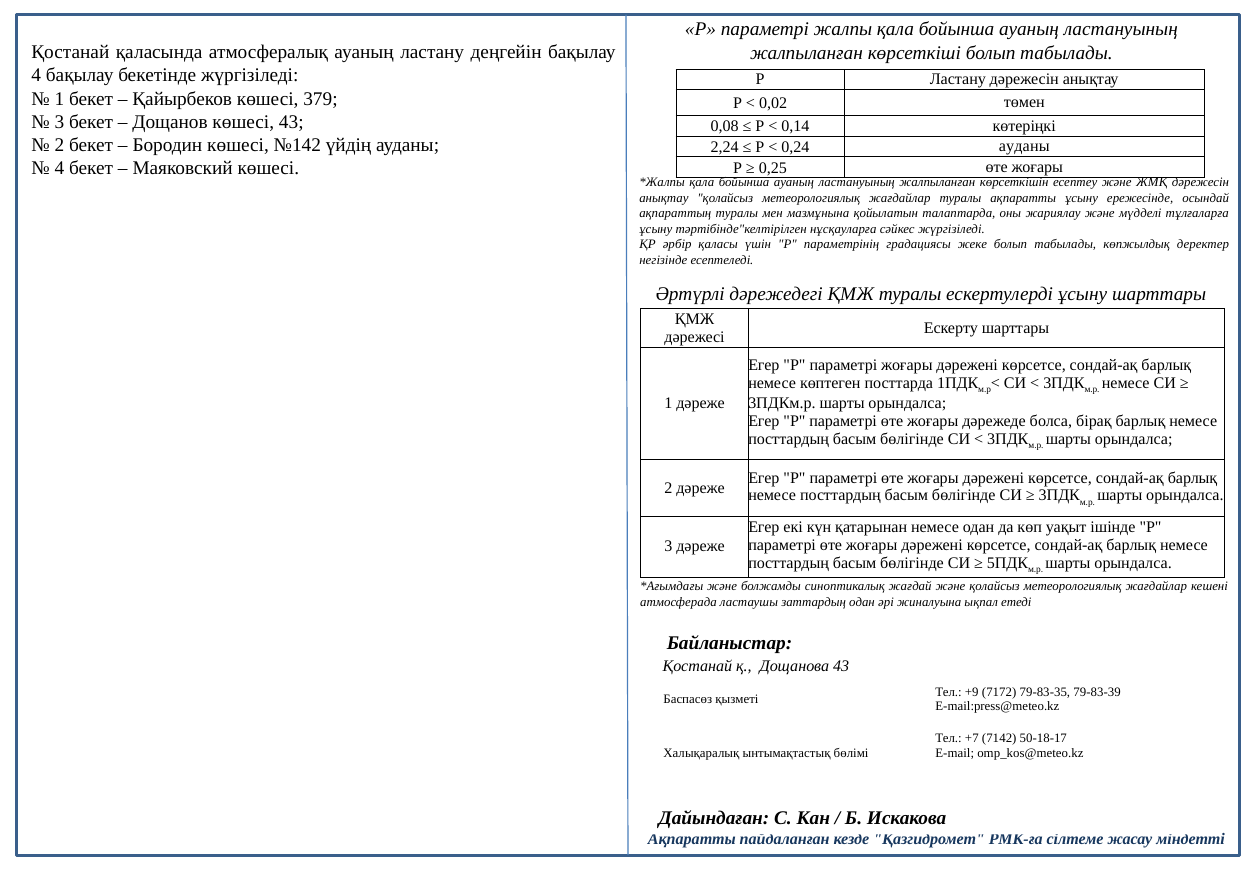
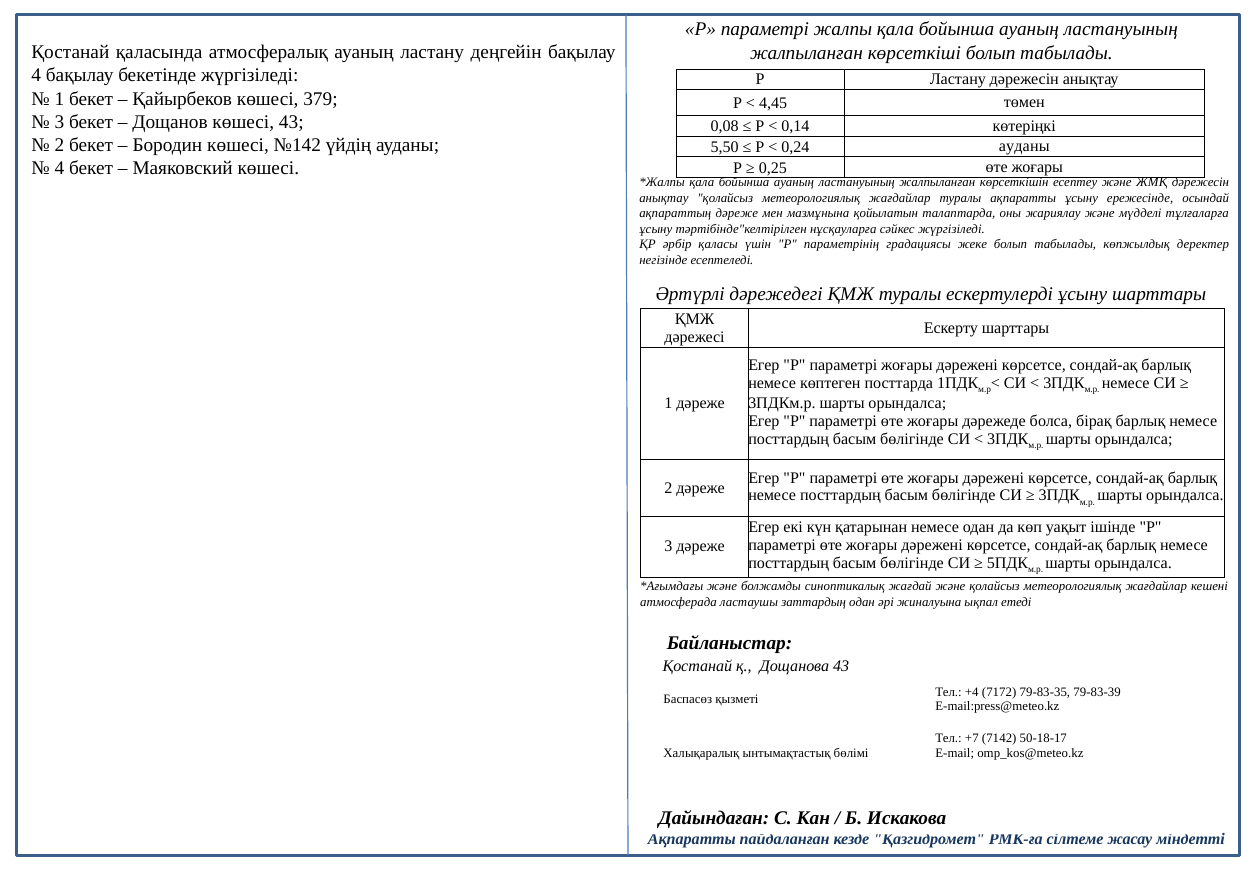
0,02: 0,02 -> 4,45
2,24: 2,24 -> 5,50
ақпараттың туралы: туралы -> дәреже
+9: +9 -> +4
